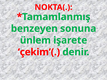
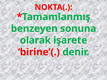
ünlem: ünlem -> olarak
çekim’(: çekim’( -> birine’(
